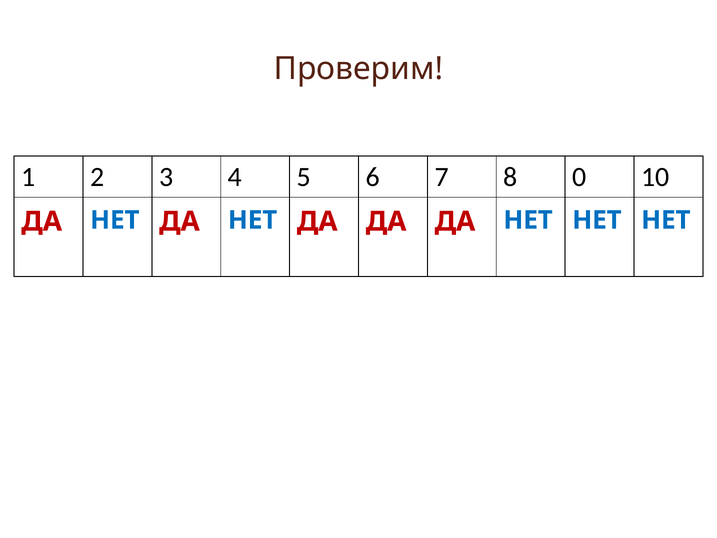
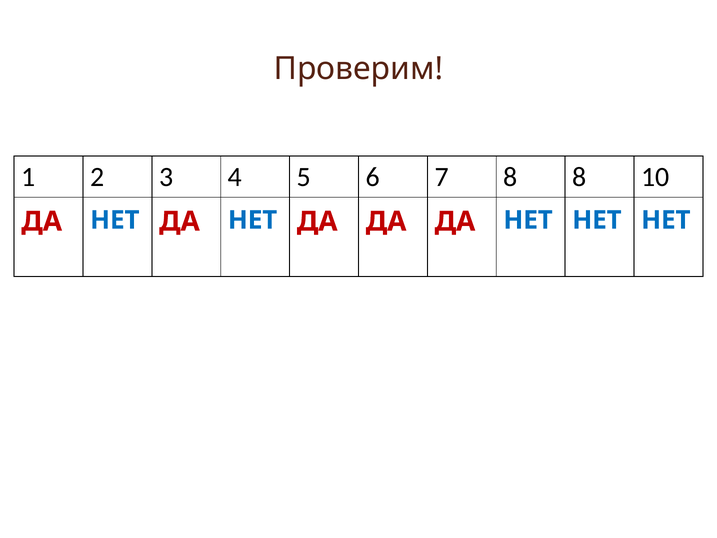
8 0: 0 -> 8
